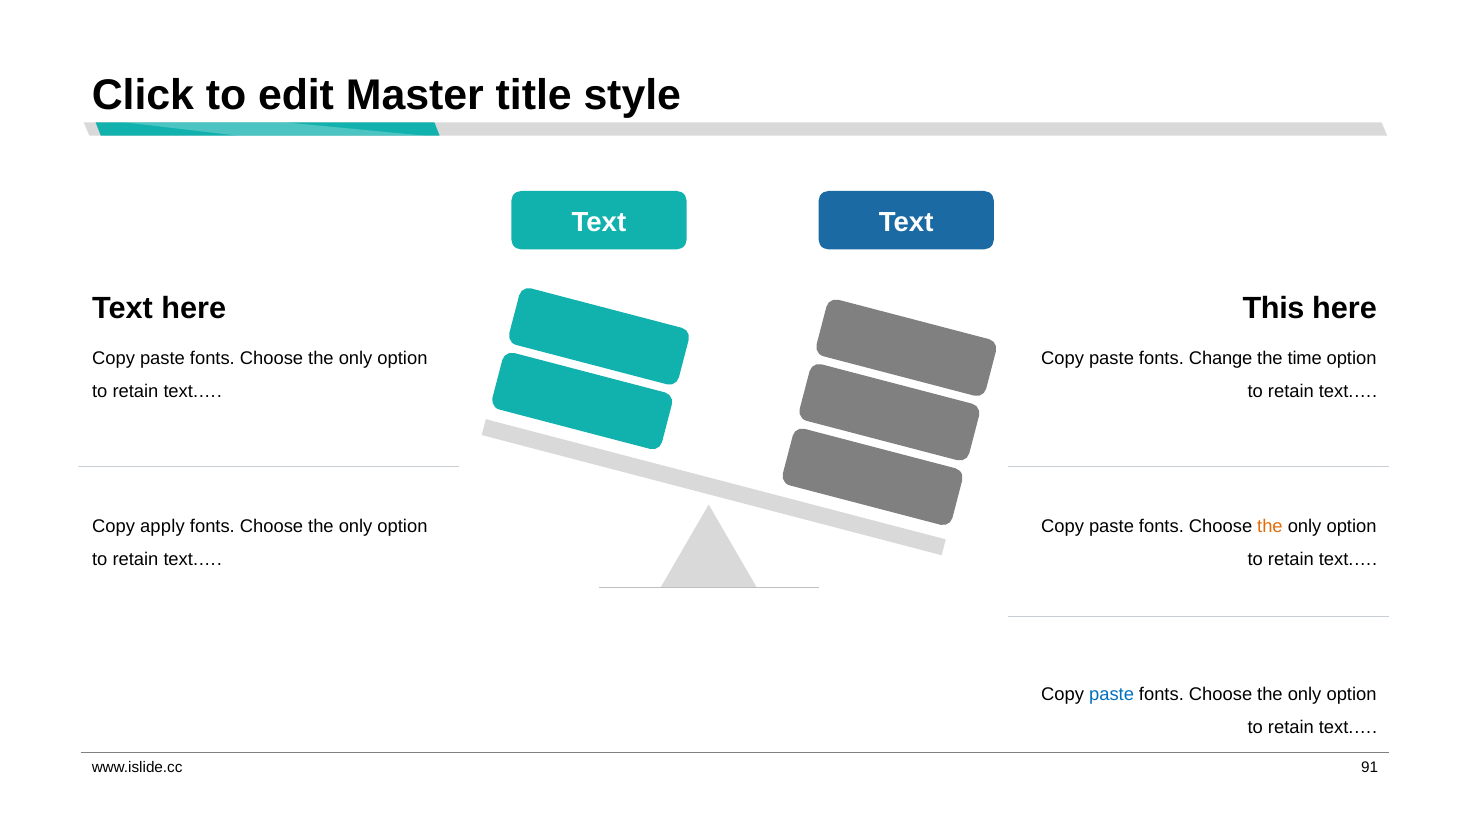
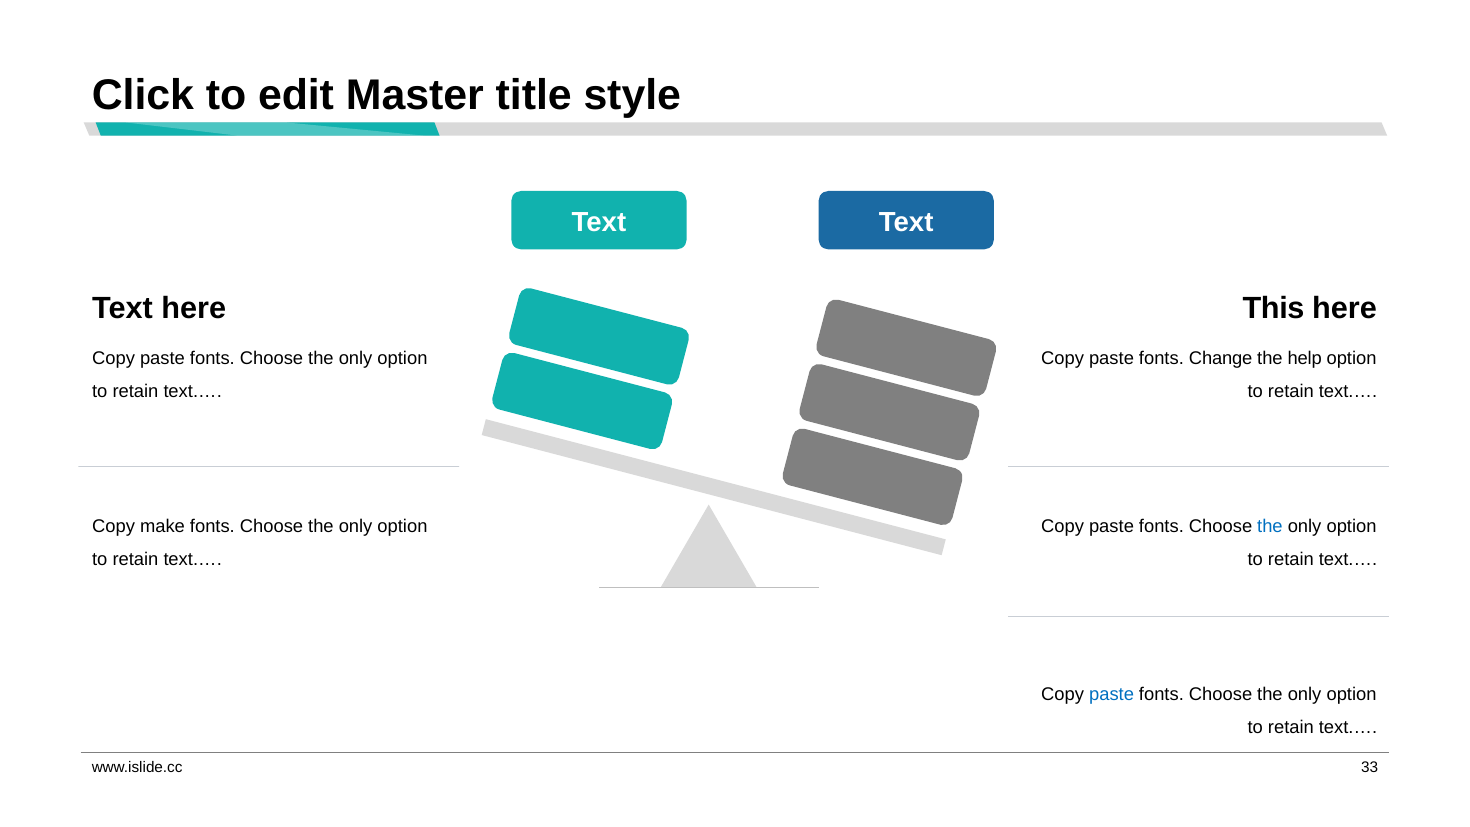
time: time -> help
apply: apply -> make
the at (1270, 527) colour: orange -> blue
91: 91 -> 33
